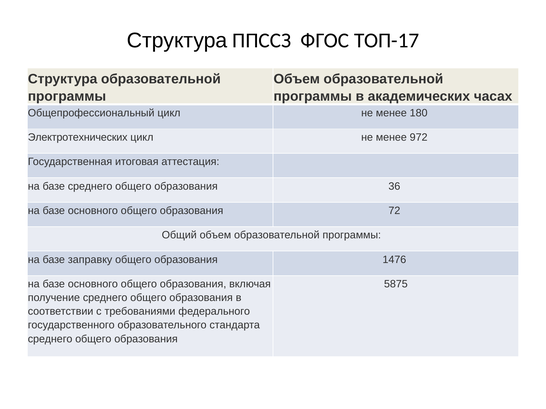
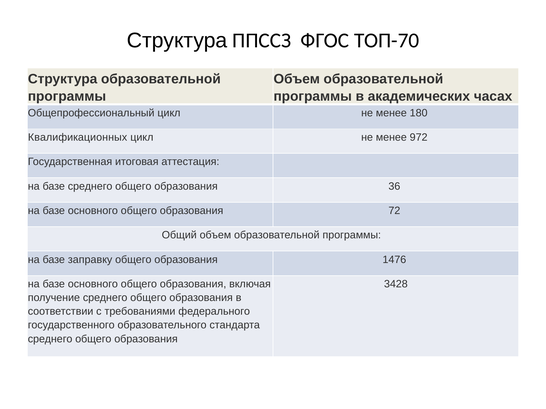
ТОП-17: ТОП-17 -> ТОП-70
Электротехнических: Электротехнических -> Квалификационных
5875: 5875 -> 3428
